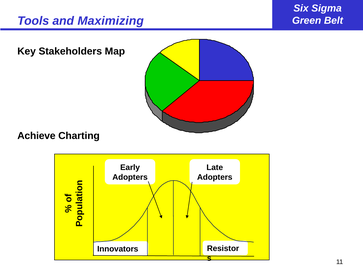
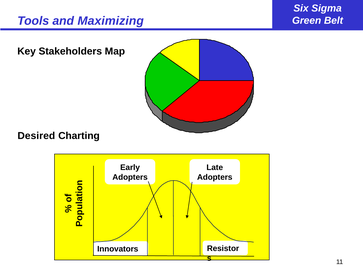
Achieve: Achieve -> Desired
